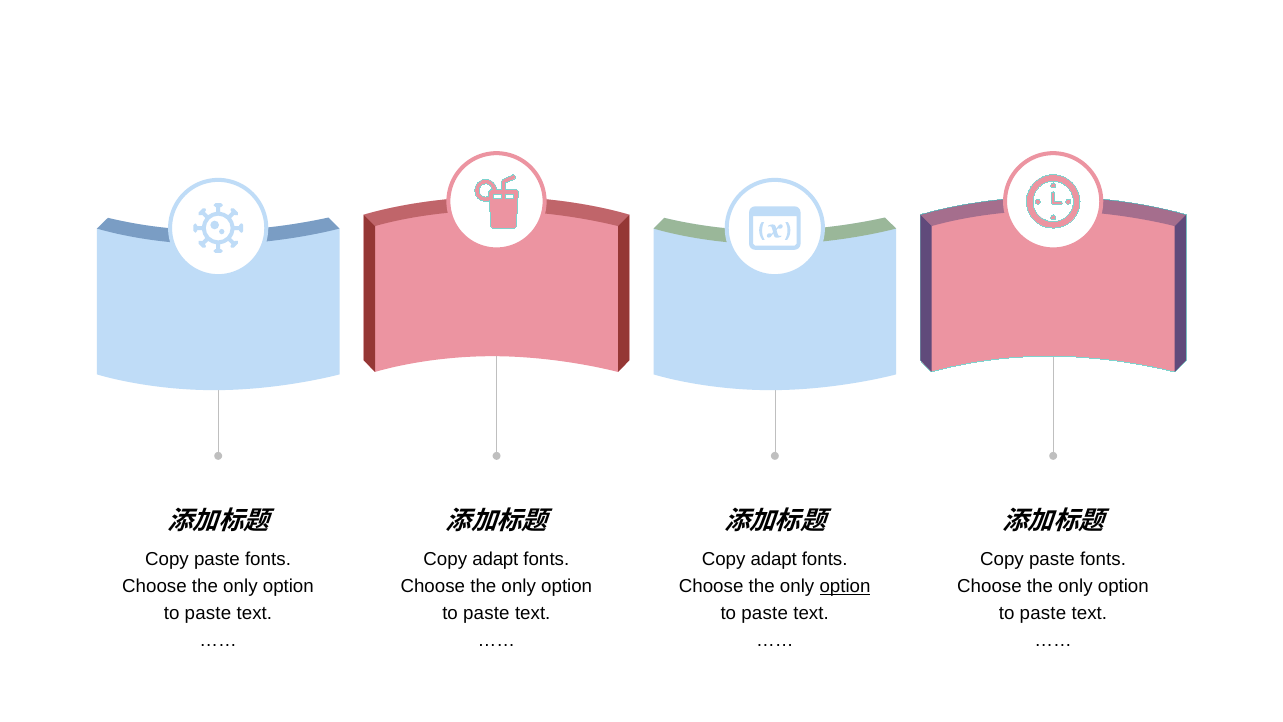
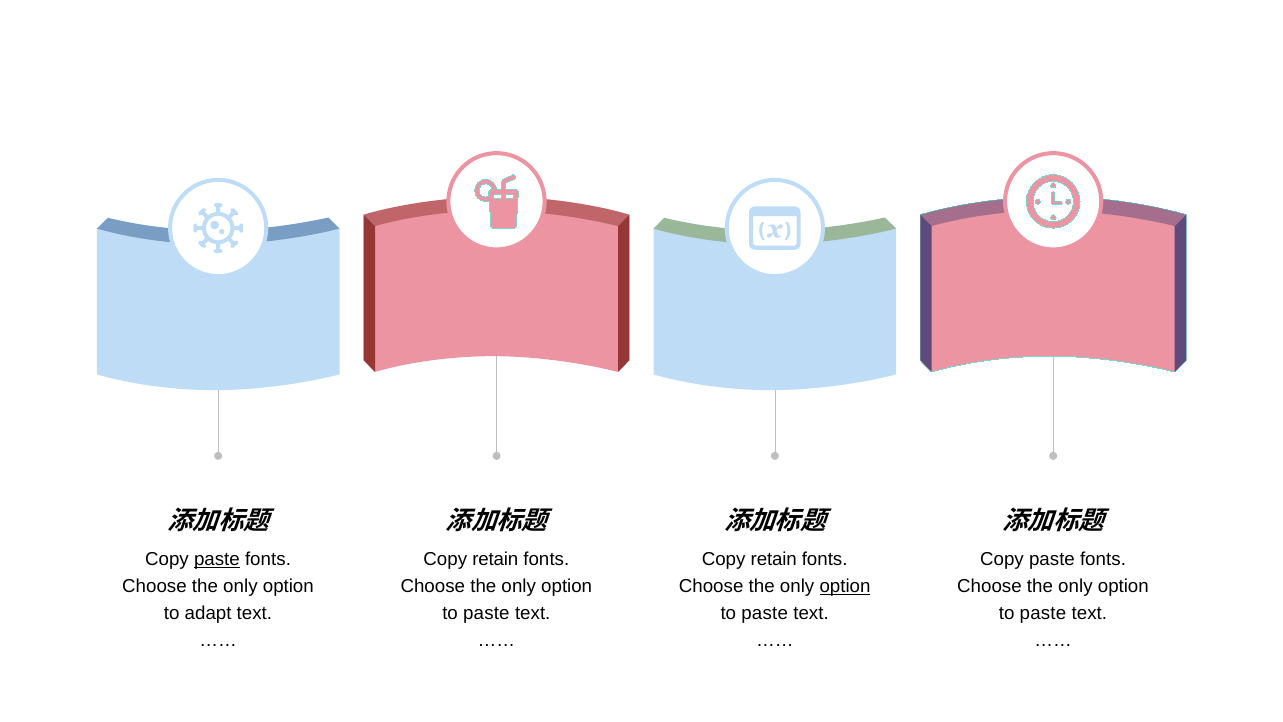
paste at (217, 559) underline: none -> present
adapt at (495, 559): adapt -> retain
adapt at (774, 559): adapt -> retain
paste at (208, 613): paste -> adapt
